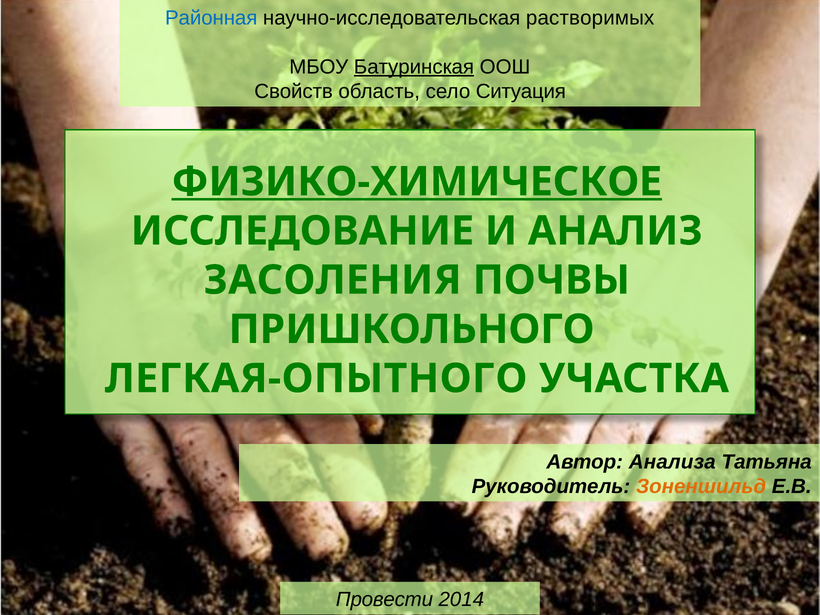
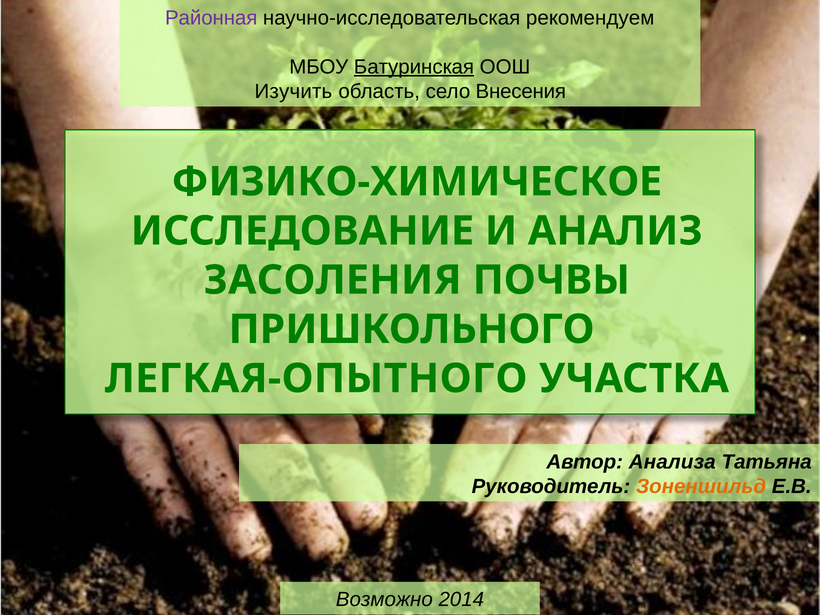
Районная colour: blue -> purple
растворимых: растворимых -> рекомендуем
Свойств: Свойств -> Изучить
Ситуация: Ситуация -> Внесения
ФИЗИКО-ХИМИЧЕСКОЕ underline: present -> none
Провести: Провести -> Возможно
